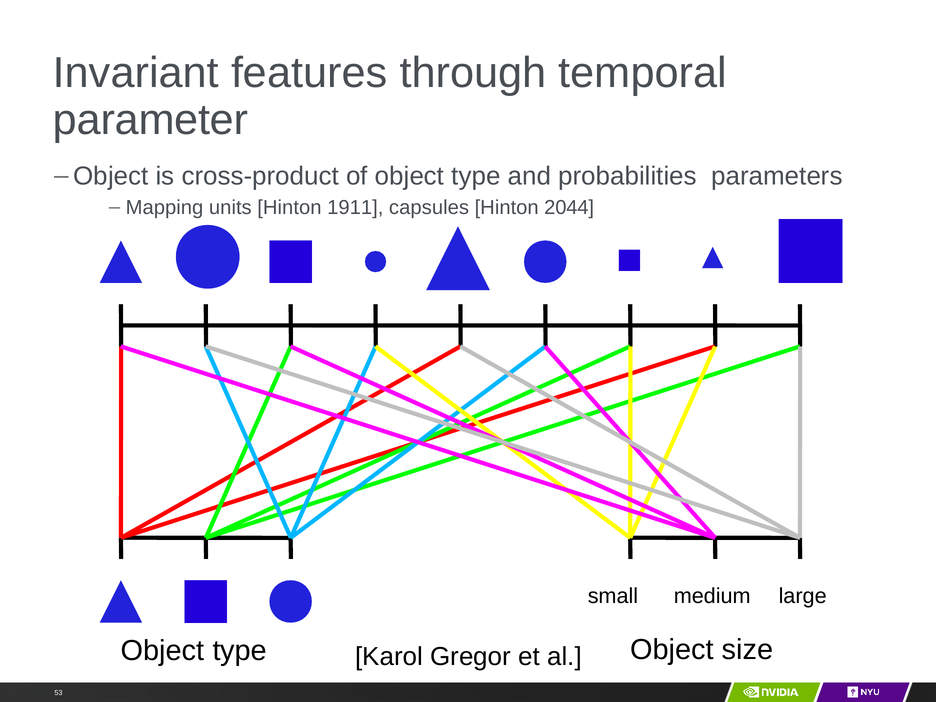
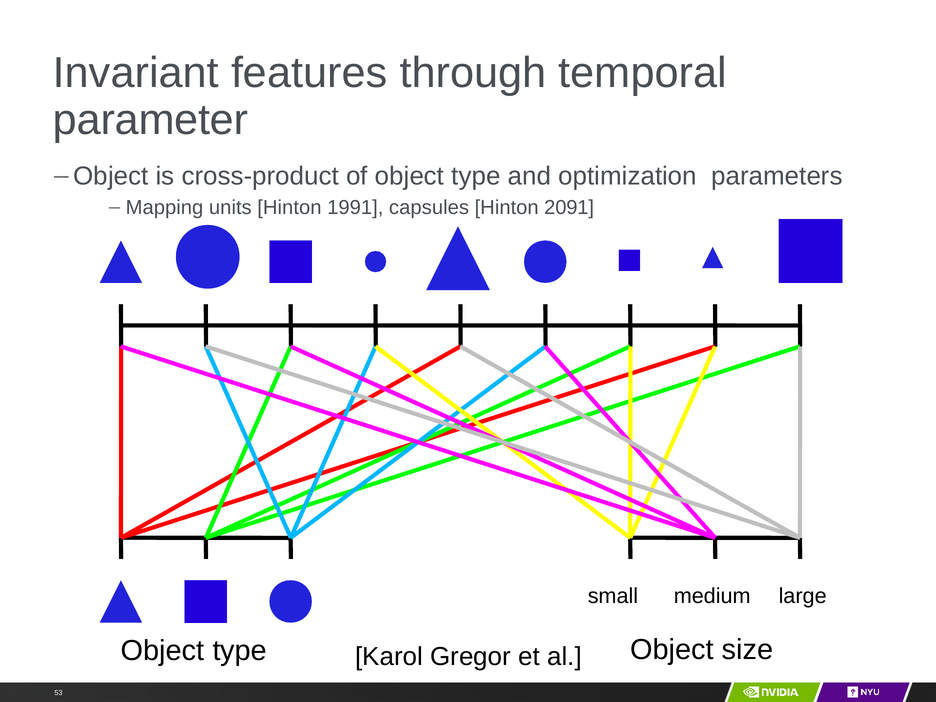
probabilities: probabilities -> optimization
1911: 1911 -> 1991
2044: 2044 -> 2091
